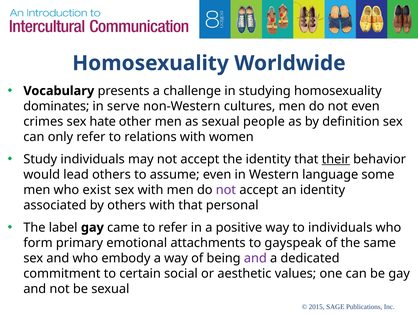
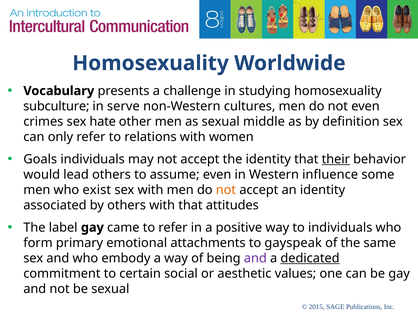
dominates: dominates -> subculture
people: people -> middle
Study: Study -> Goals
language: language -> influence
not at (226, 190) colour: purple -> orange
personal: personal -> attitudes
dedicated underline: none -> present
